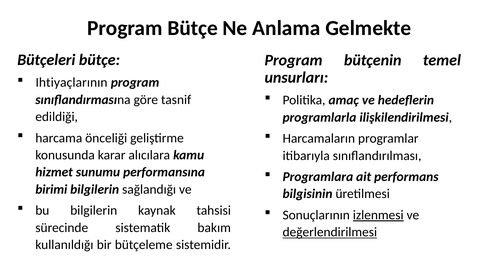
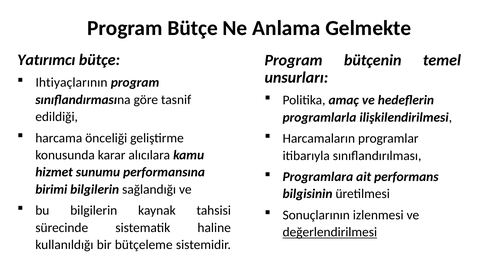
Bütçeleri: Bütçeleri -> Yatırımcı
izlenmesi underline: present -> none
bakım: bakım -> haline
